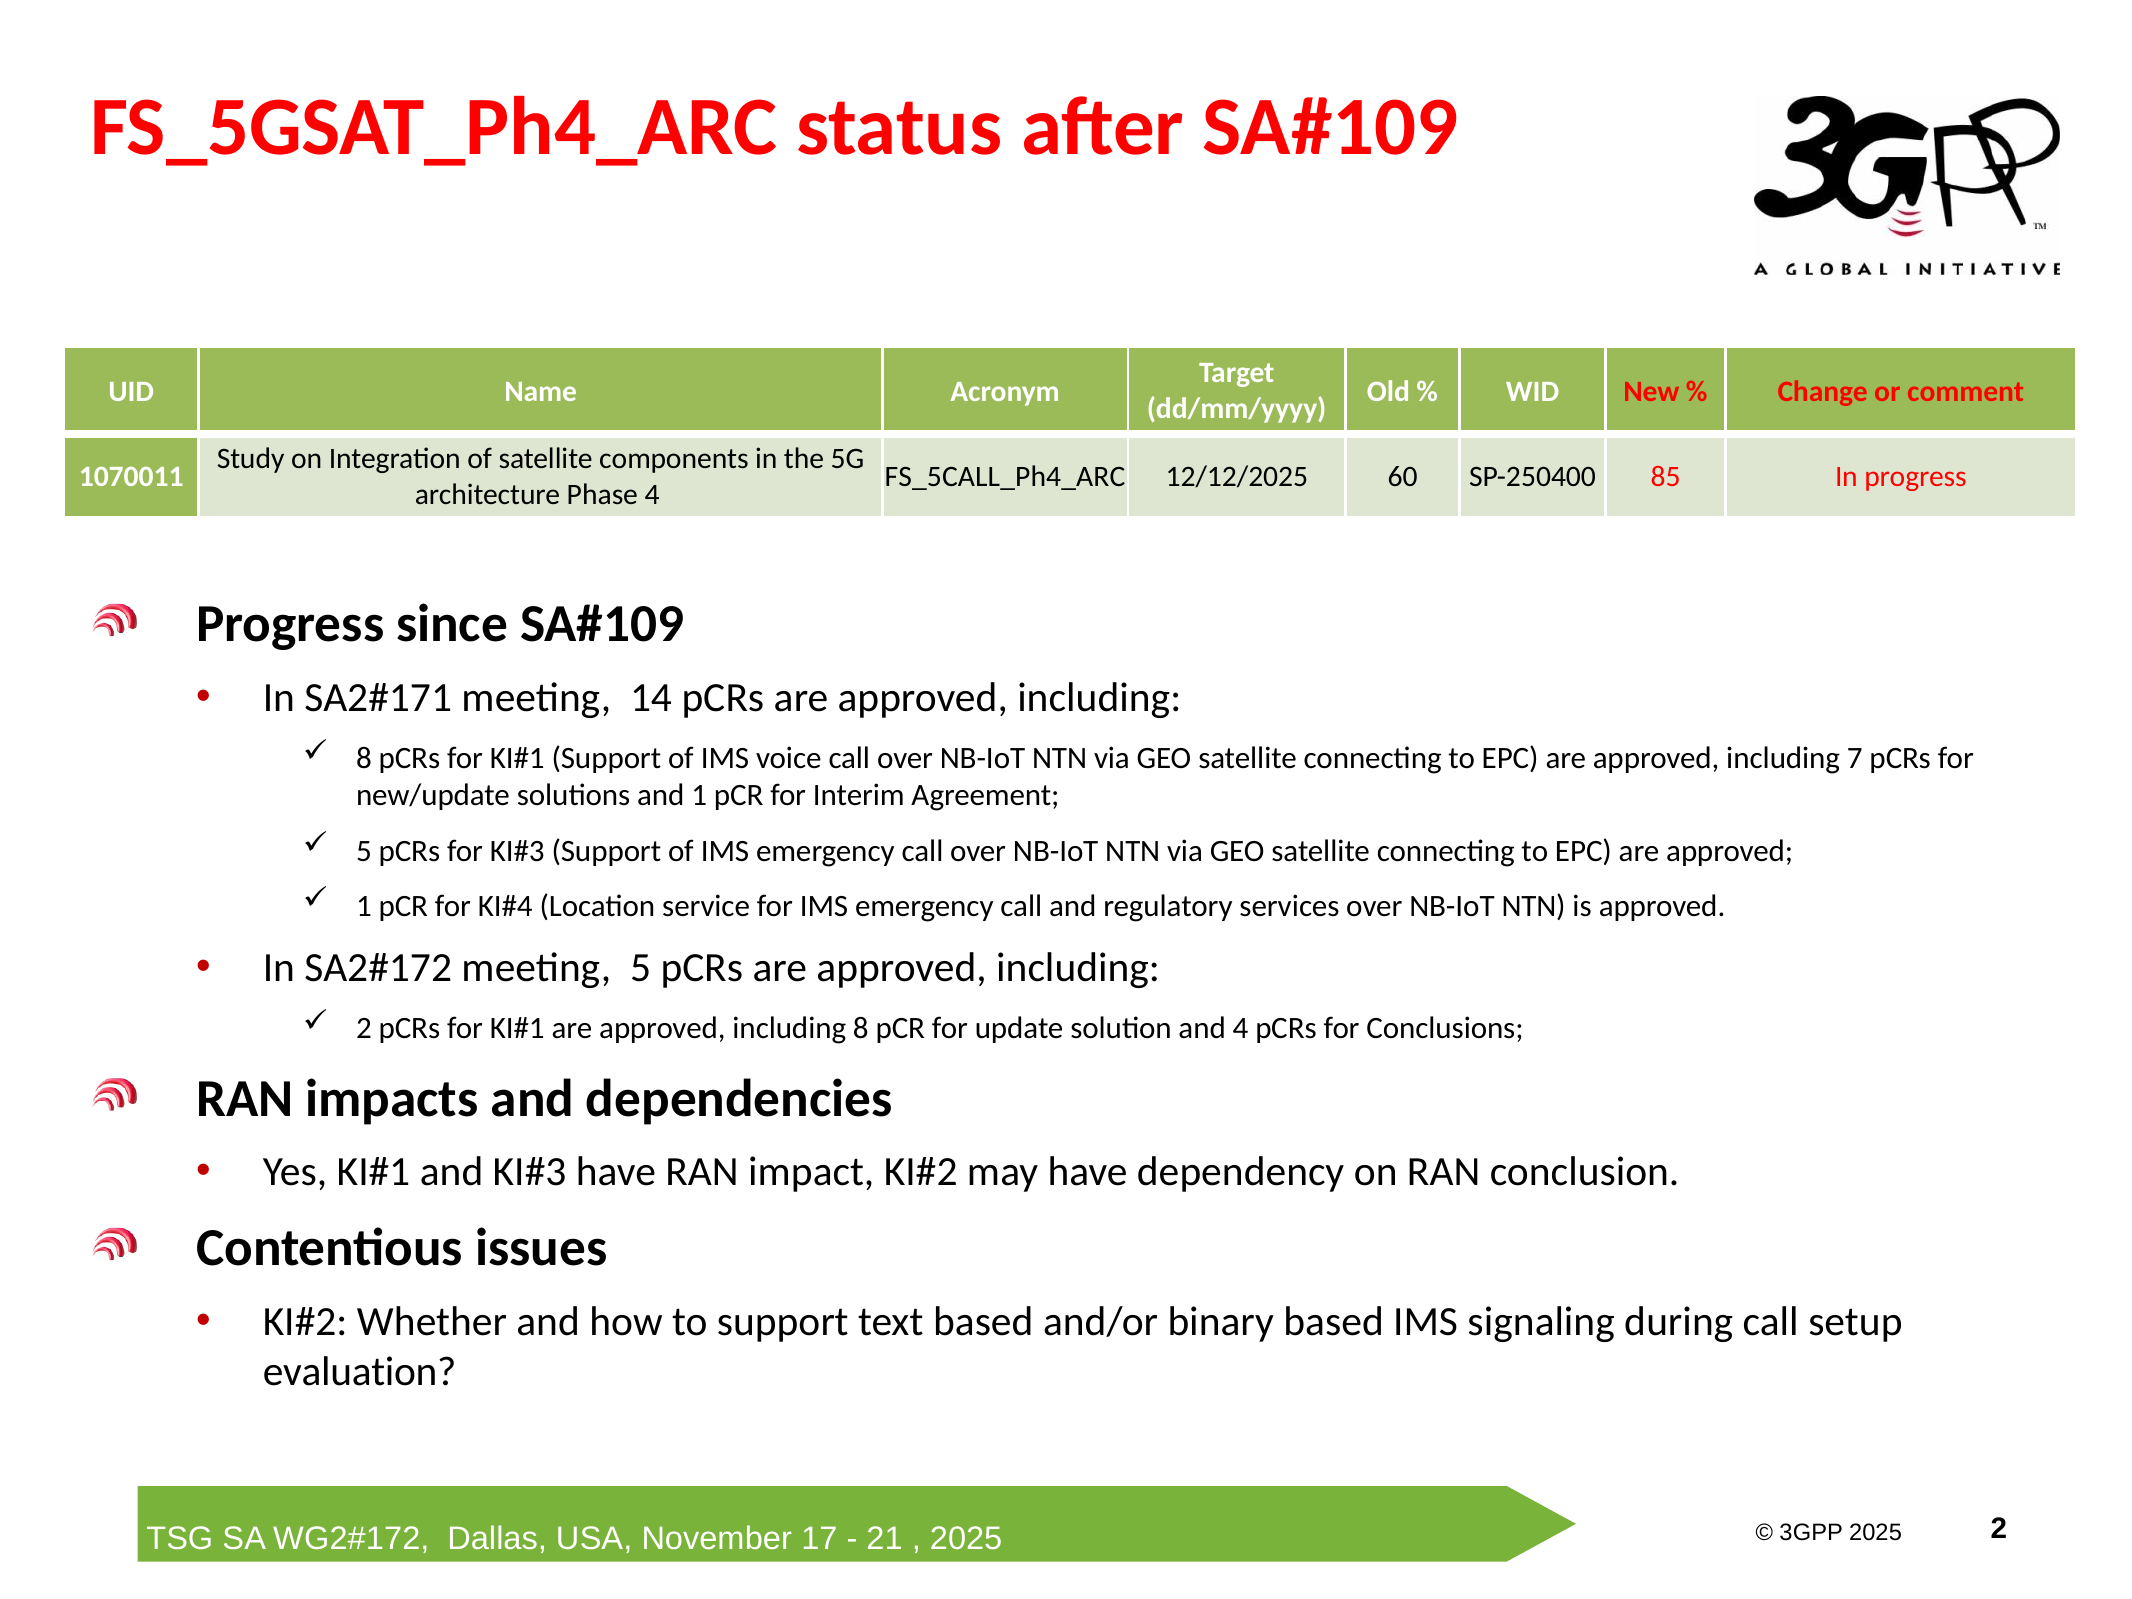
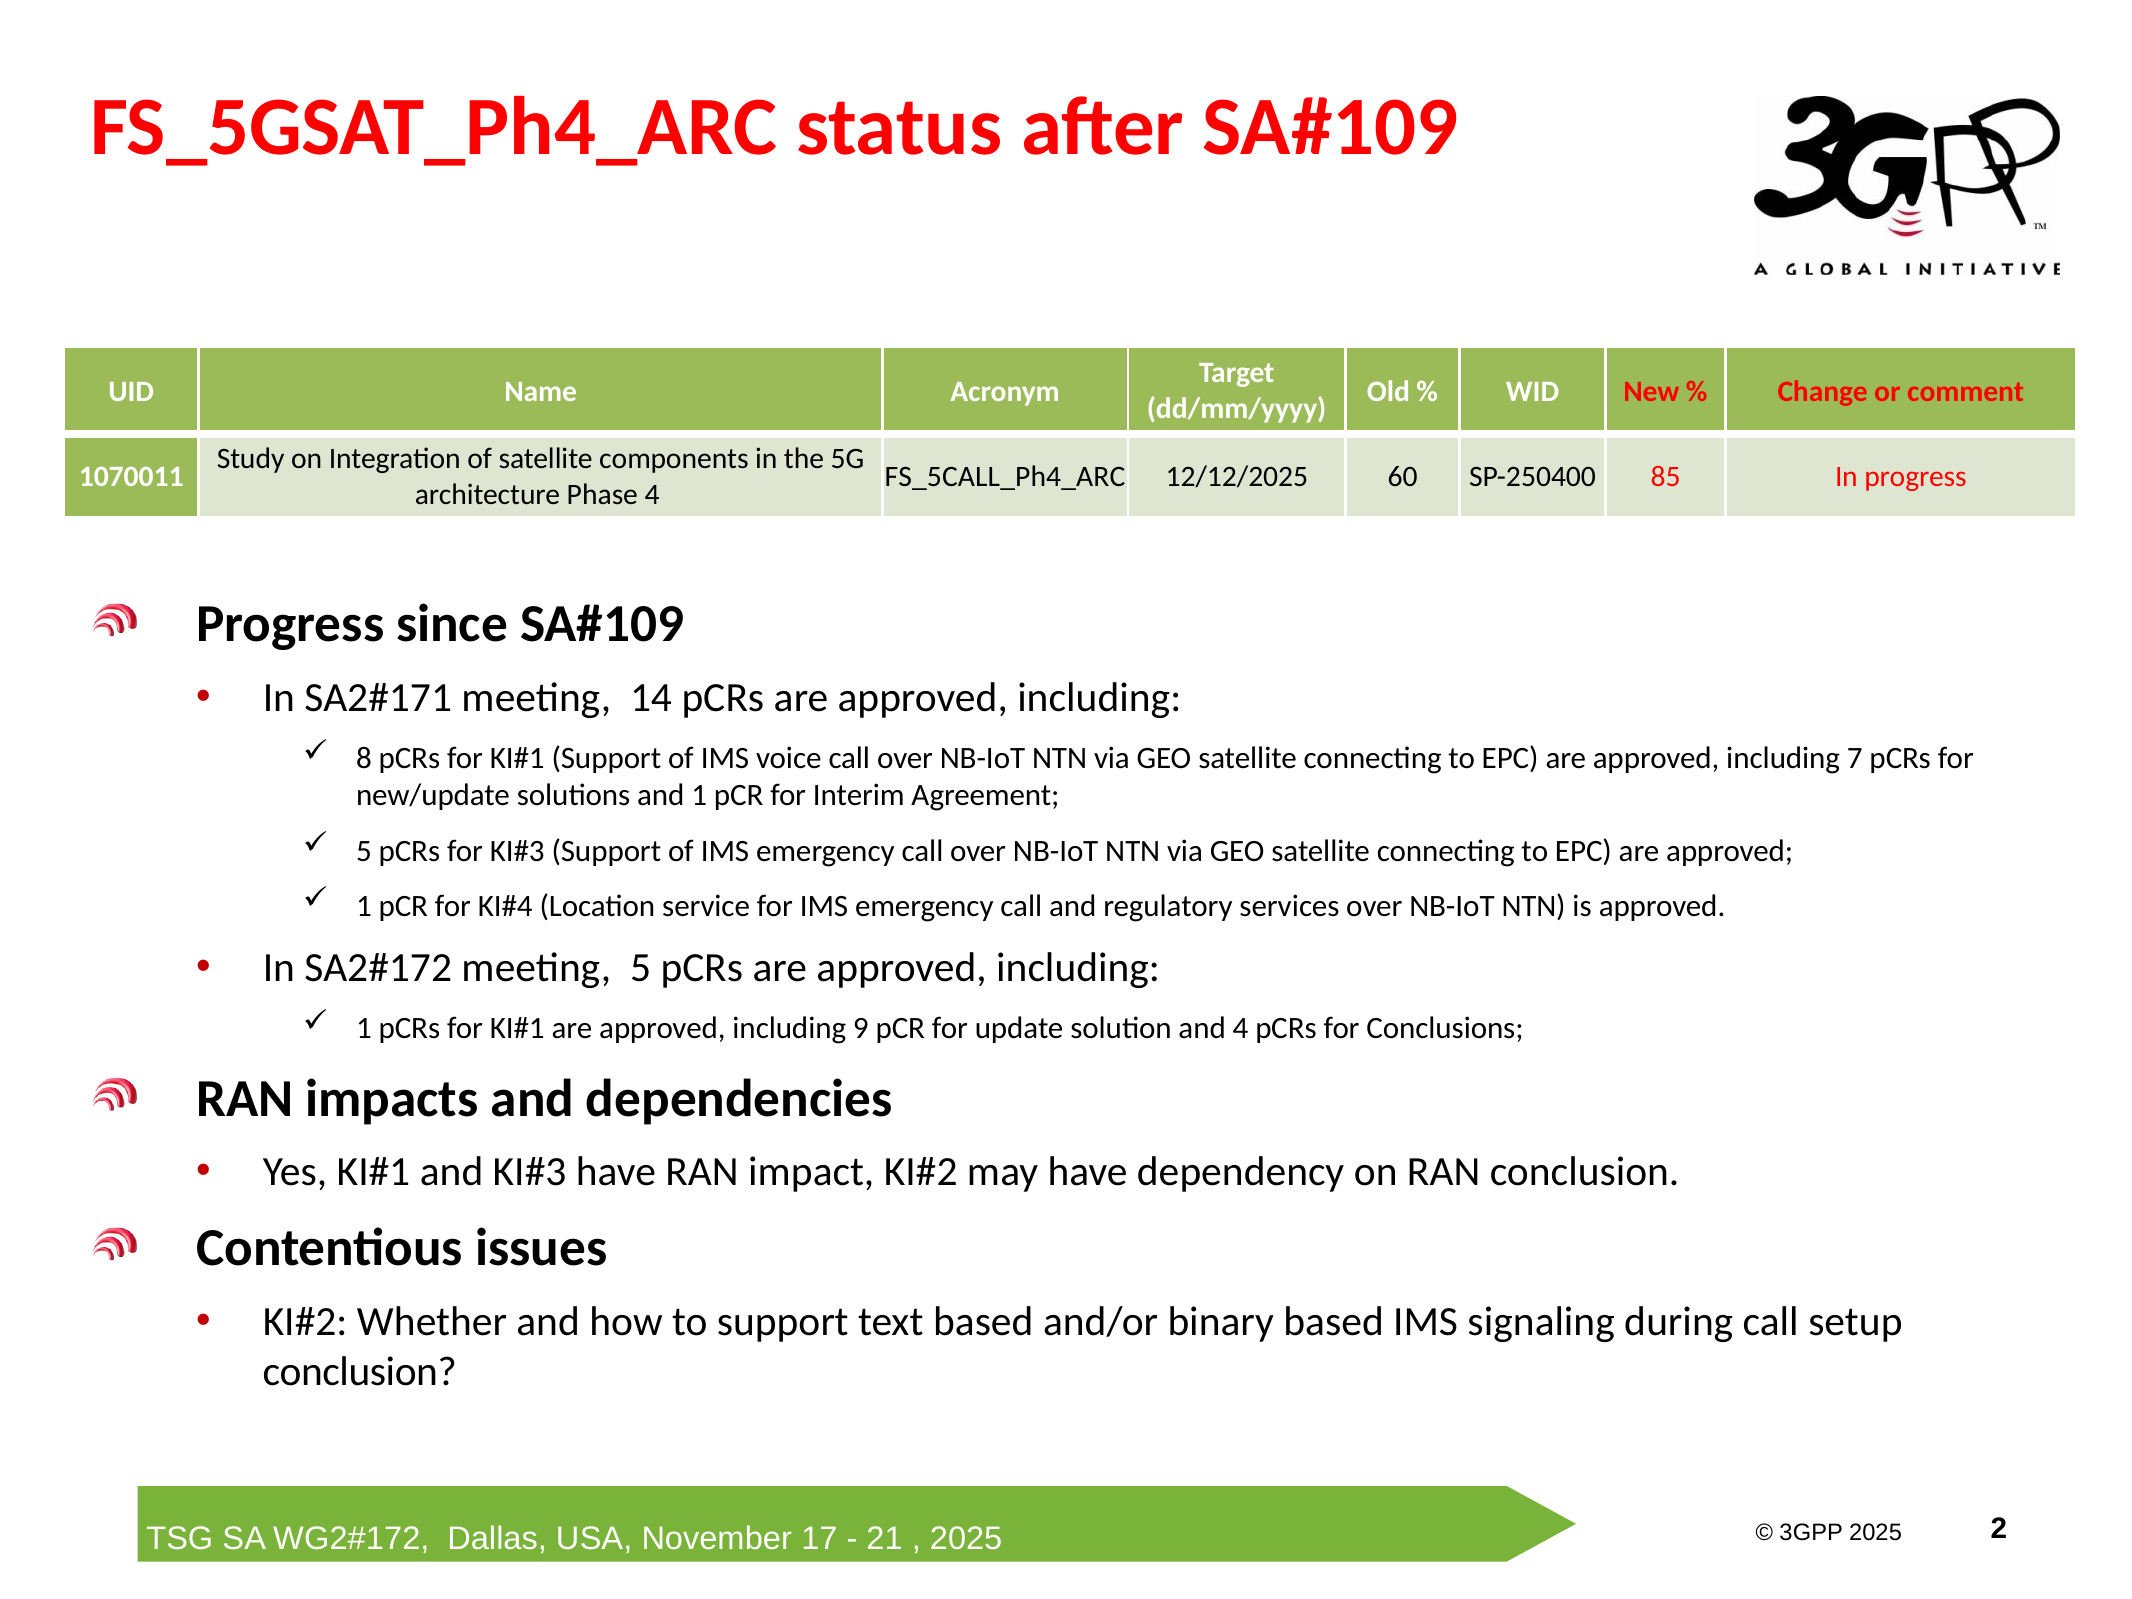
2 at (364, 1028): 2 -> 1
including 8: 8 -> 9
evaluation at (360, 1371): evaluation -> conclusion
